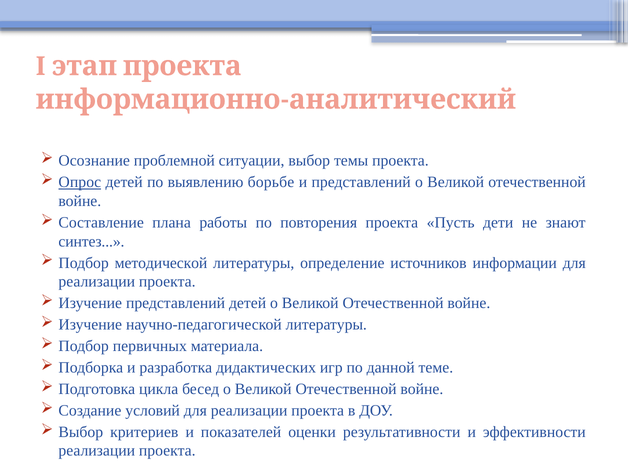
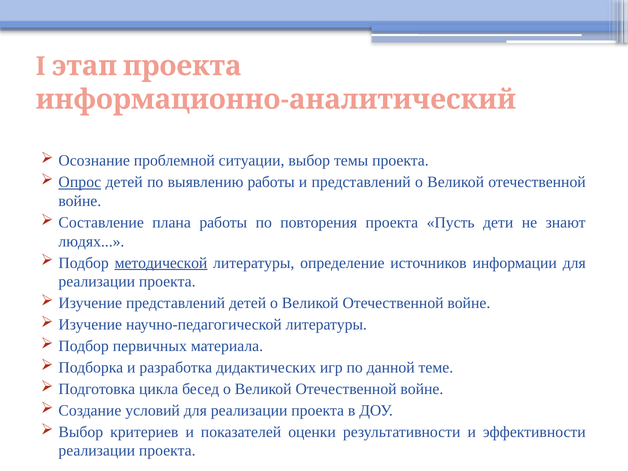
выявлению борьбе: борьбе -> работы
синтез: синтез -> людях
методической underline: none -> present
